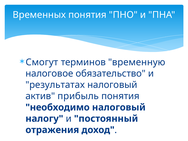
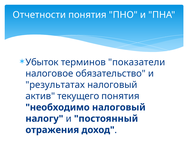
Временных: Временных -> Отчетности
Смогут: Смогут -> Убыток
временную: временную -> показатели
прибыль: прибыль -> текущего
